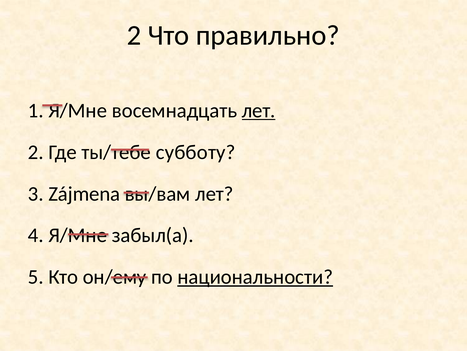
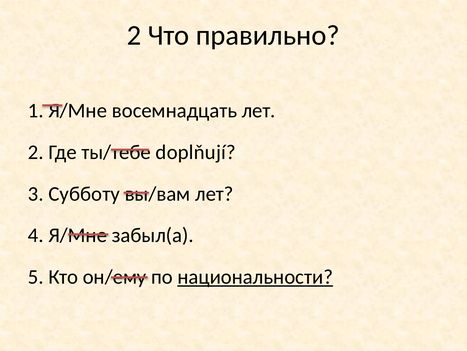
лет at (259, 110) underline: present -> none
субботу: субботу -> doplňují
Zájmena: Zájmena -> Субботу
